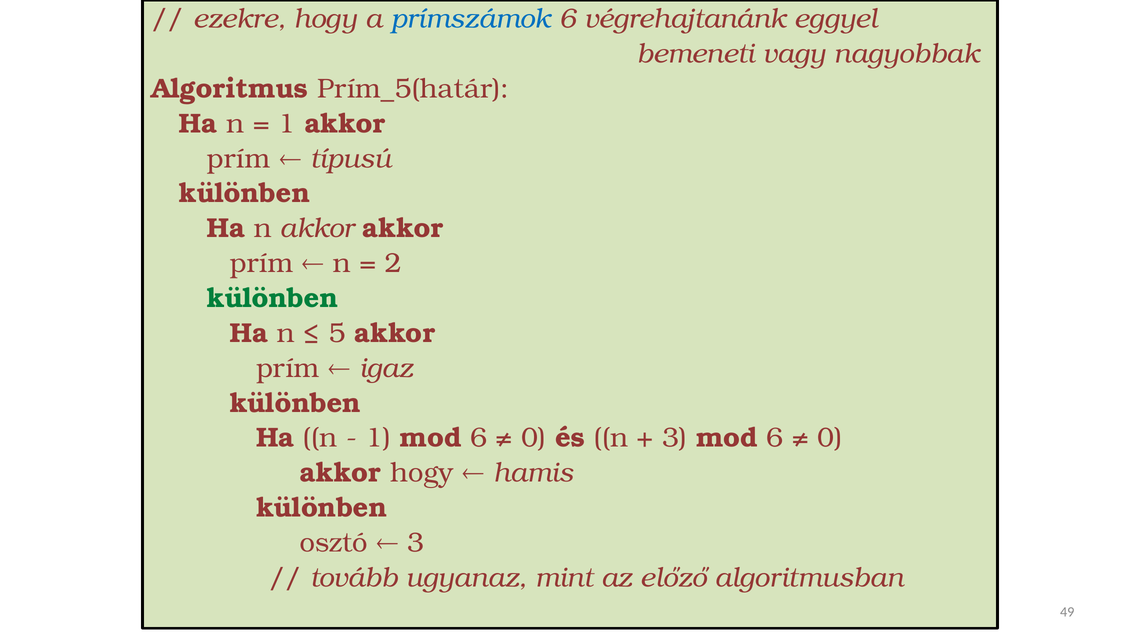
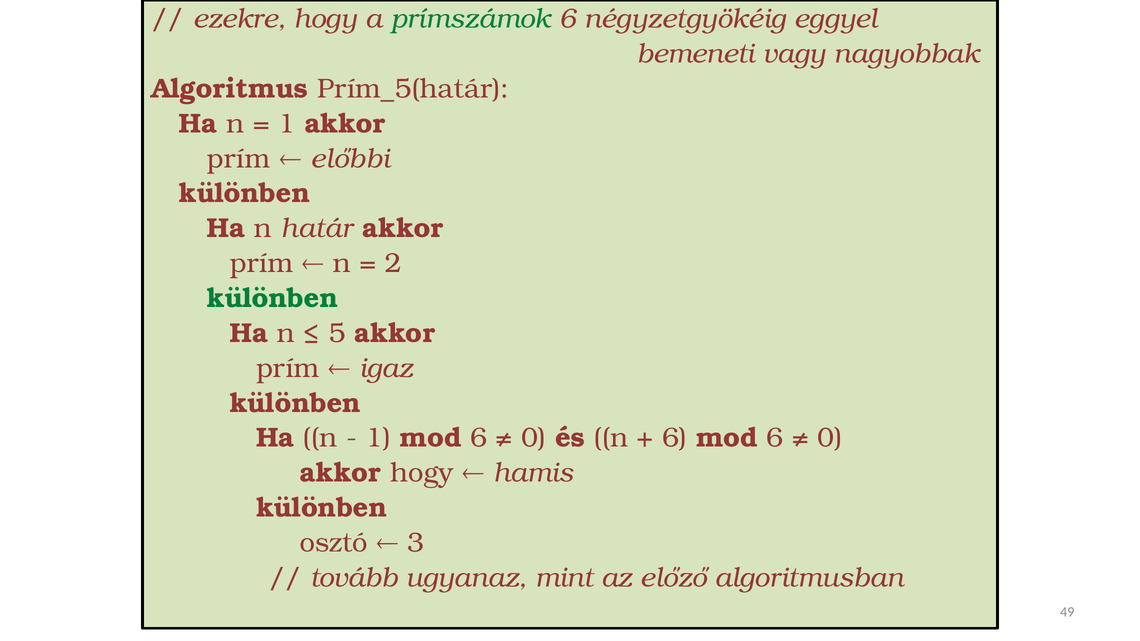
prímszámok colour: blue -> green
végrehajtanánk: végrehajtanánk -> négyzetgyökéig
típusú: típusú -> előbbi
n akkor: akkor -> határ
3 at (675, 438): 3 -> 6
